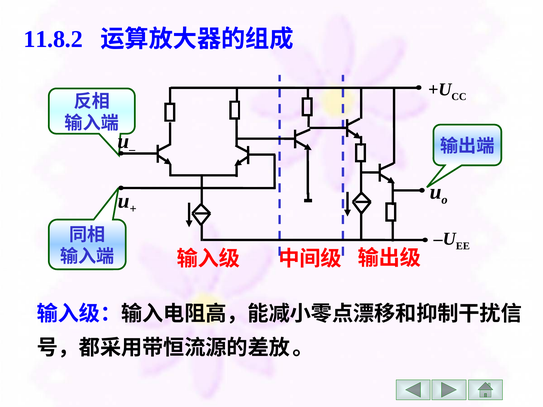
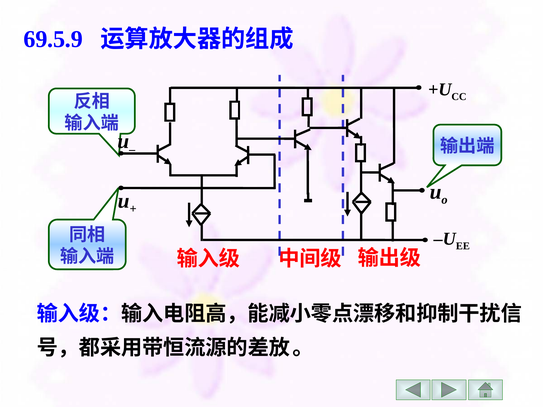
11.8.2: 11.8.2 -> 69.5.9
